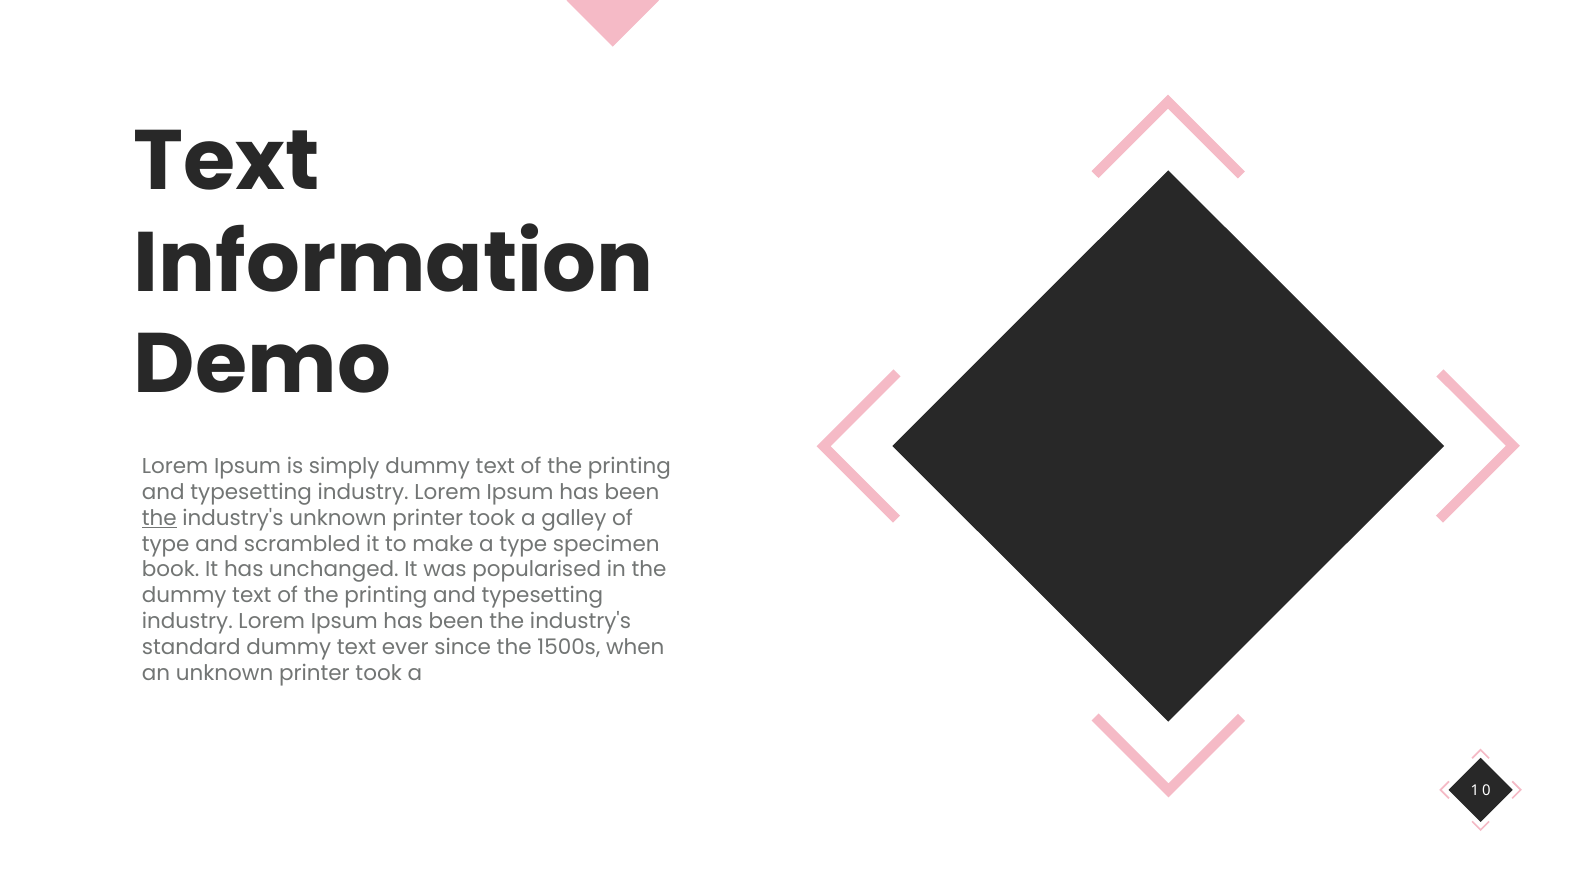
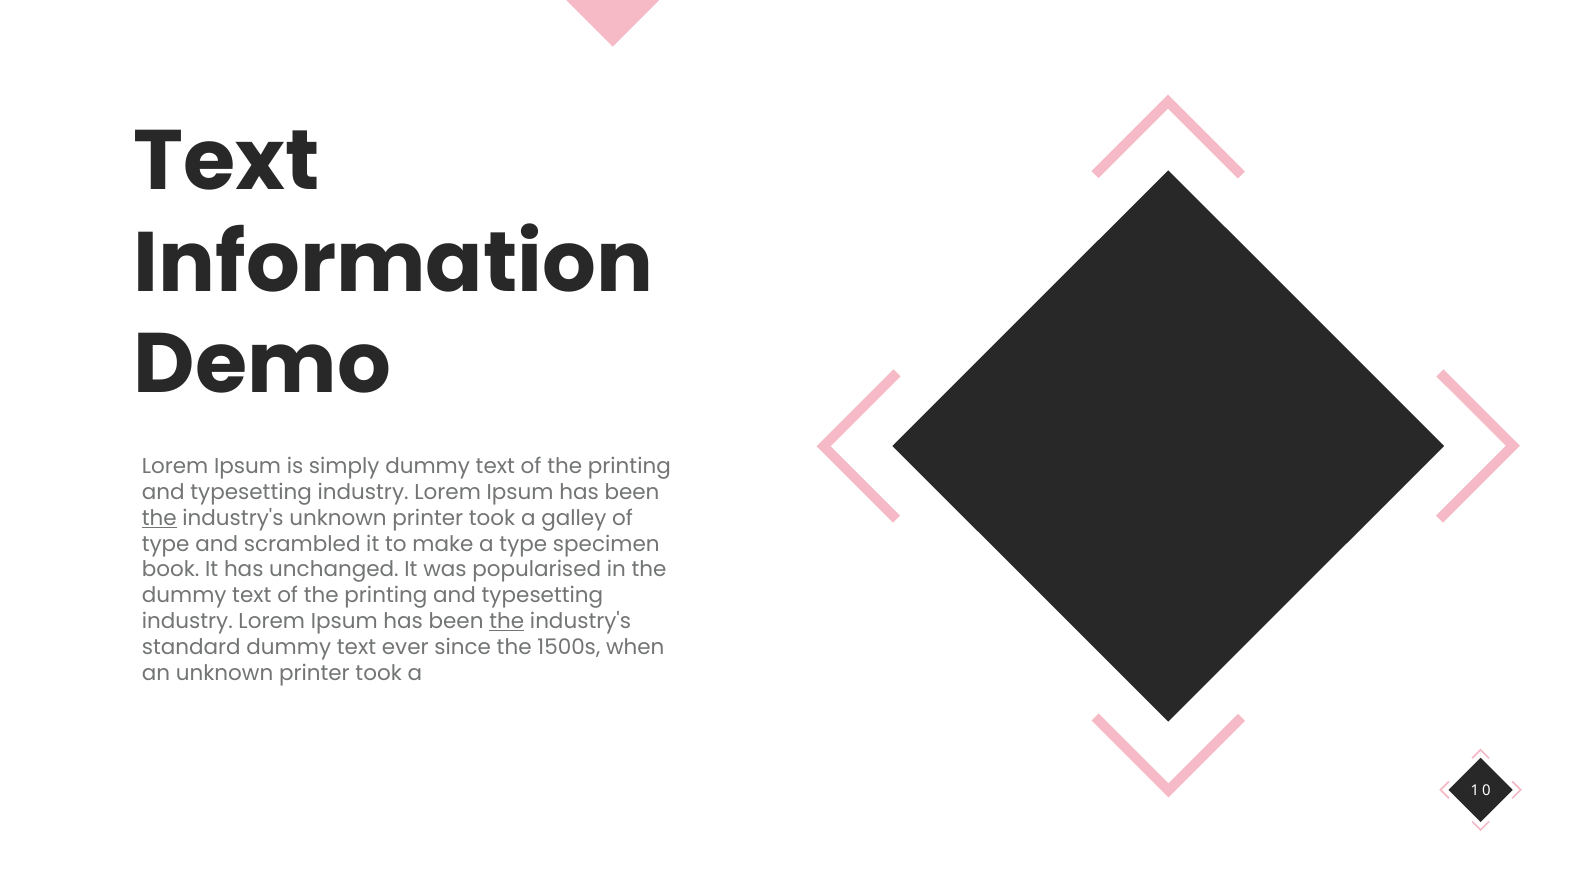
the at (507, 622) underline: none -> present
